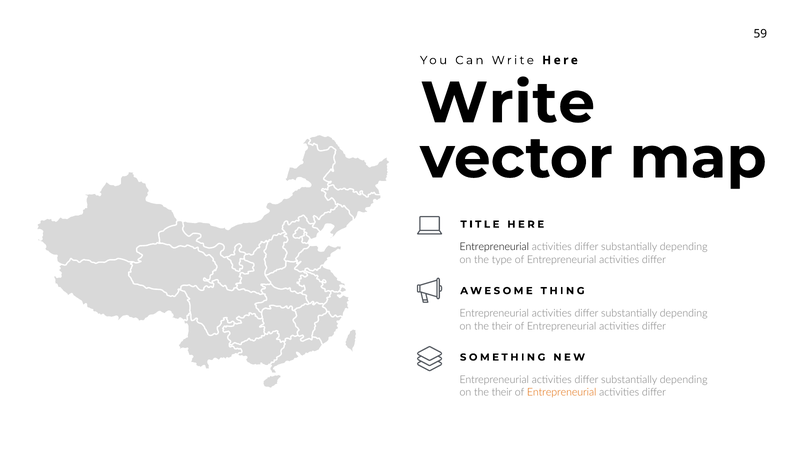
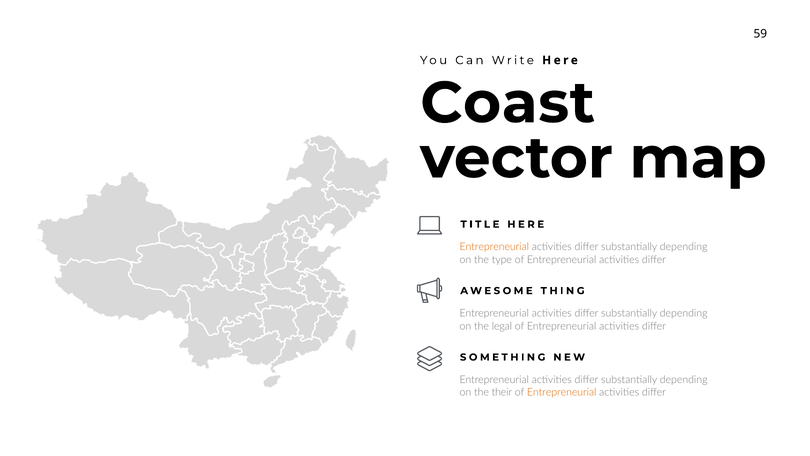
Write at (508, 103): Write -> Coast
Entrepreneurial at (494, 247) colour: black -> orange
their at (502, 326): their -> legal
